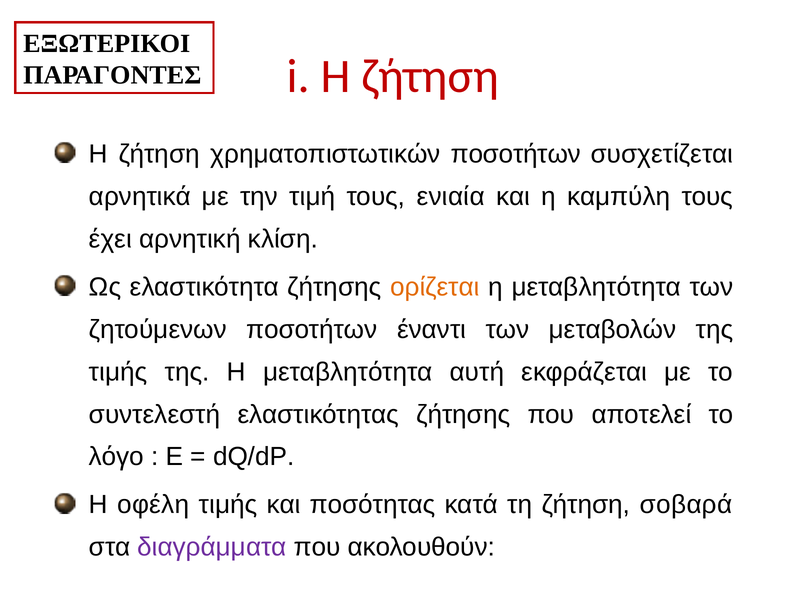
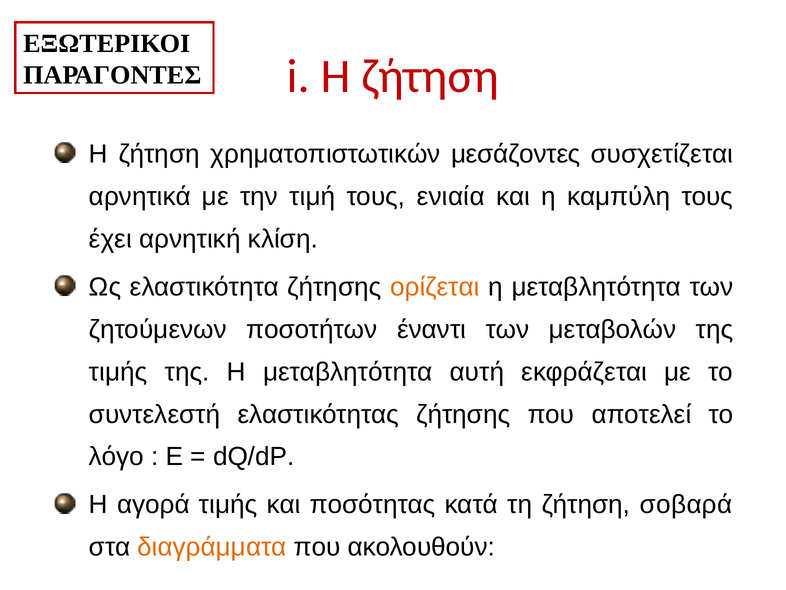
χρηματοπιστωτικών ποσοτήτων: ποσοτήτων -> μεσάζοντες
οφέλη: οφέλη -> αγορά
διαγράμματα colour: purple -> orange
